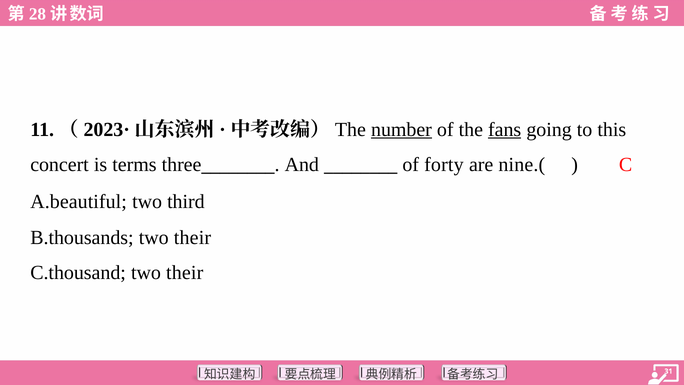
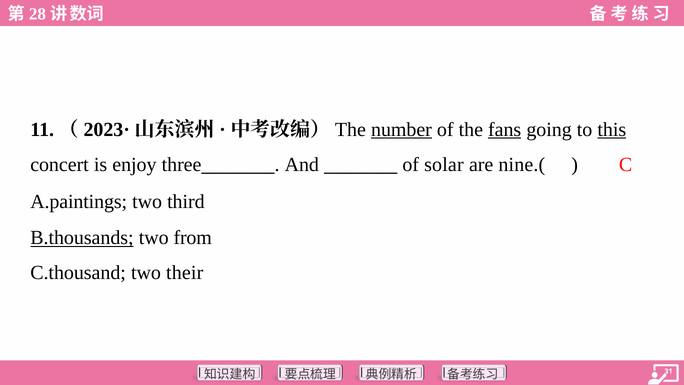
this underline: none -> present
terms: terms -> enjoy
forty: forty -> solar
A.beautiful: A.beautiful -> A.paintings
B.thousands underline: none -> present
their at (192, 238): their -> from
